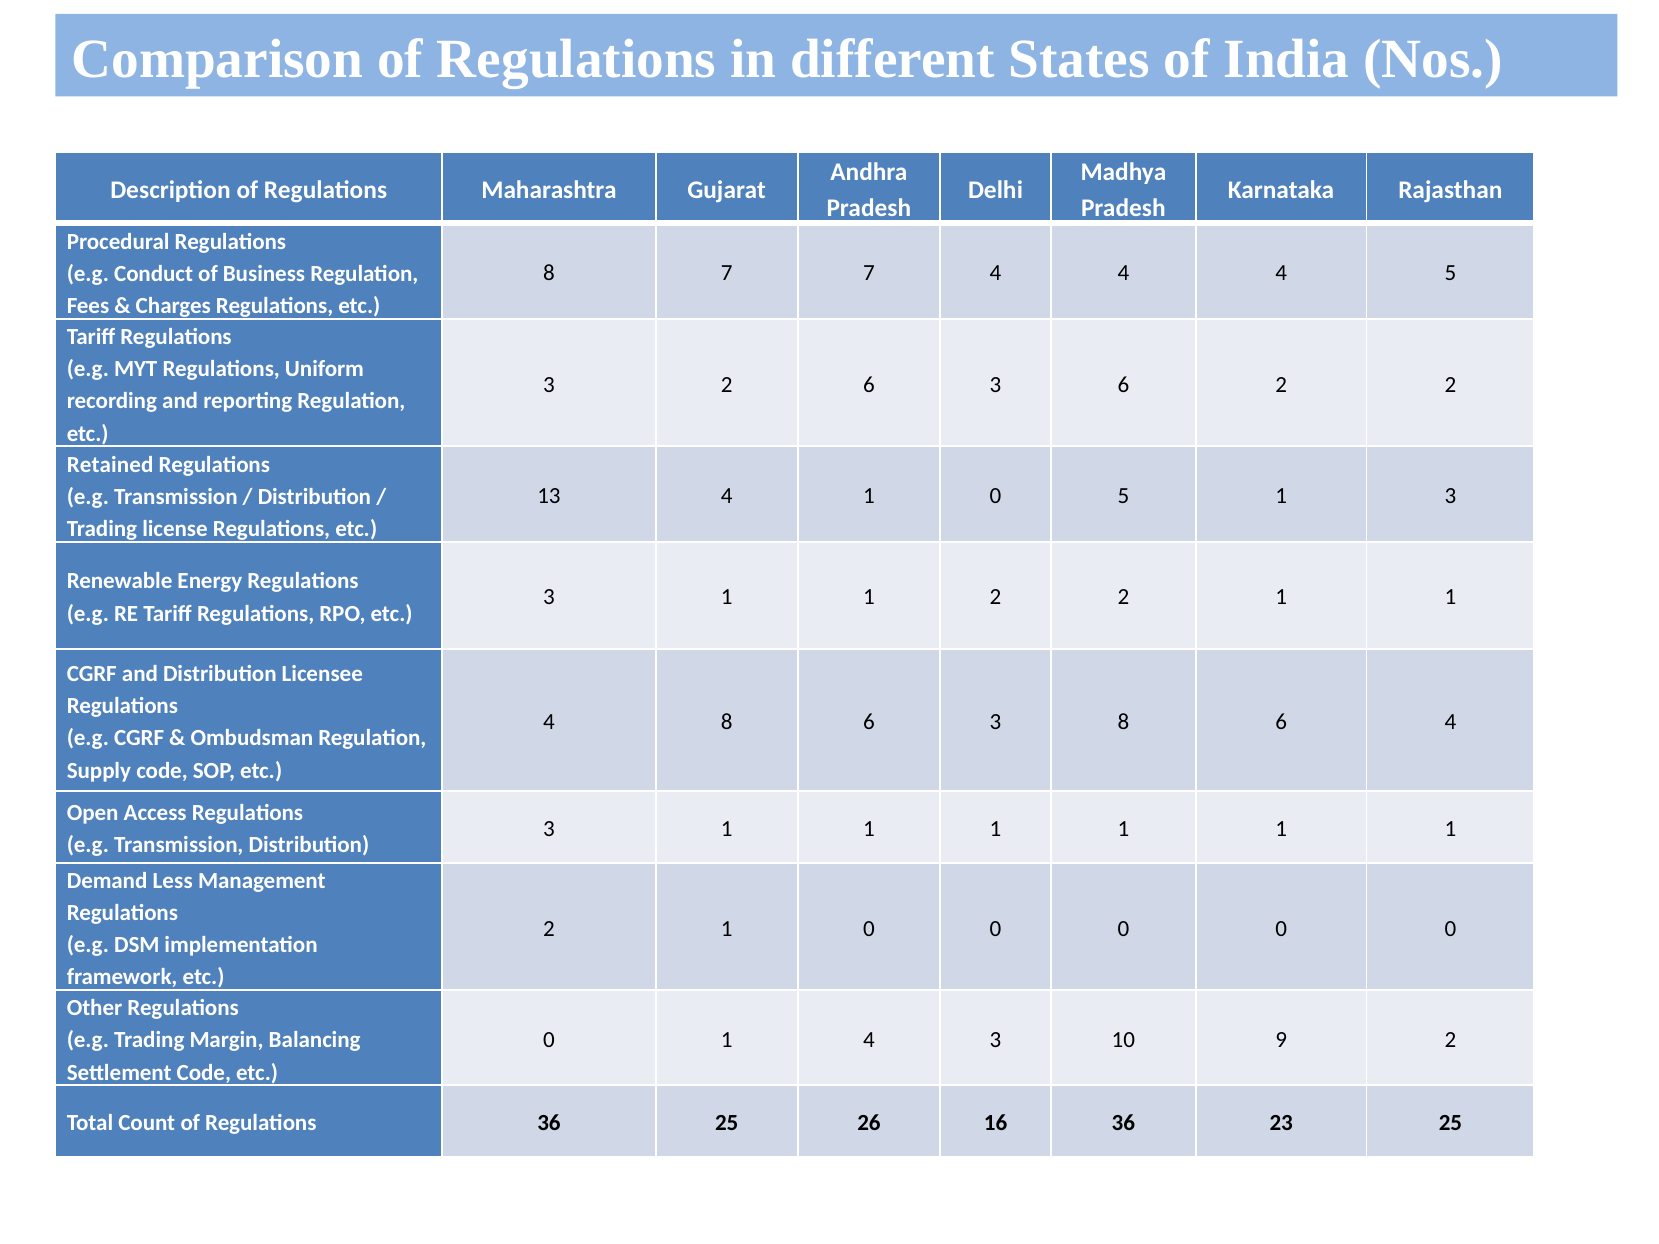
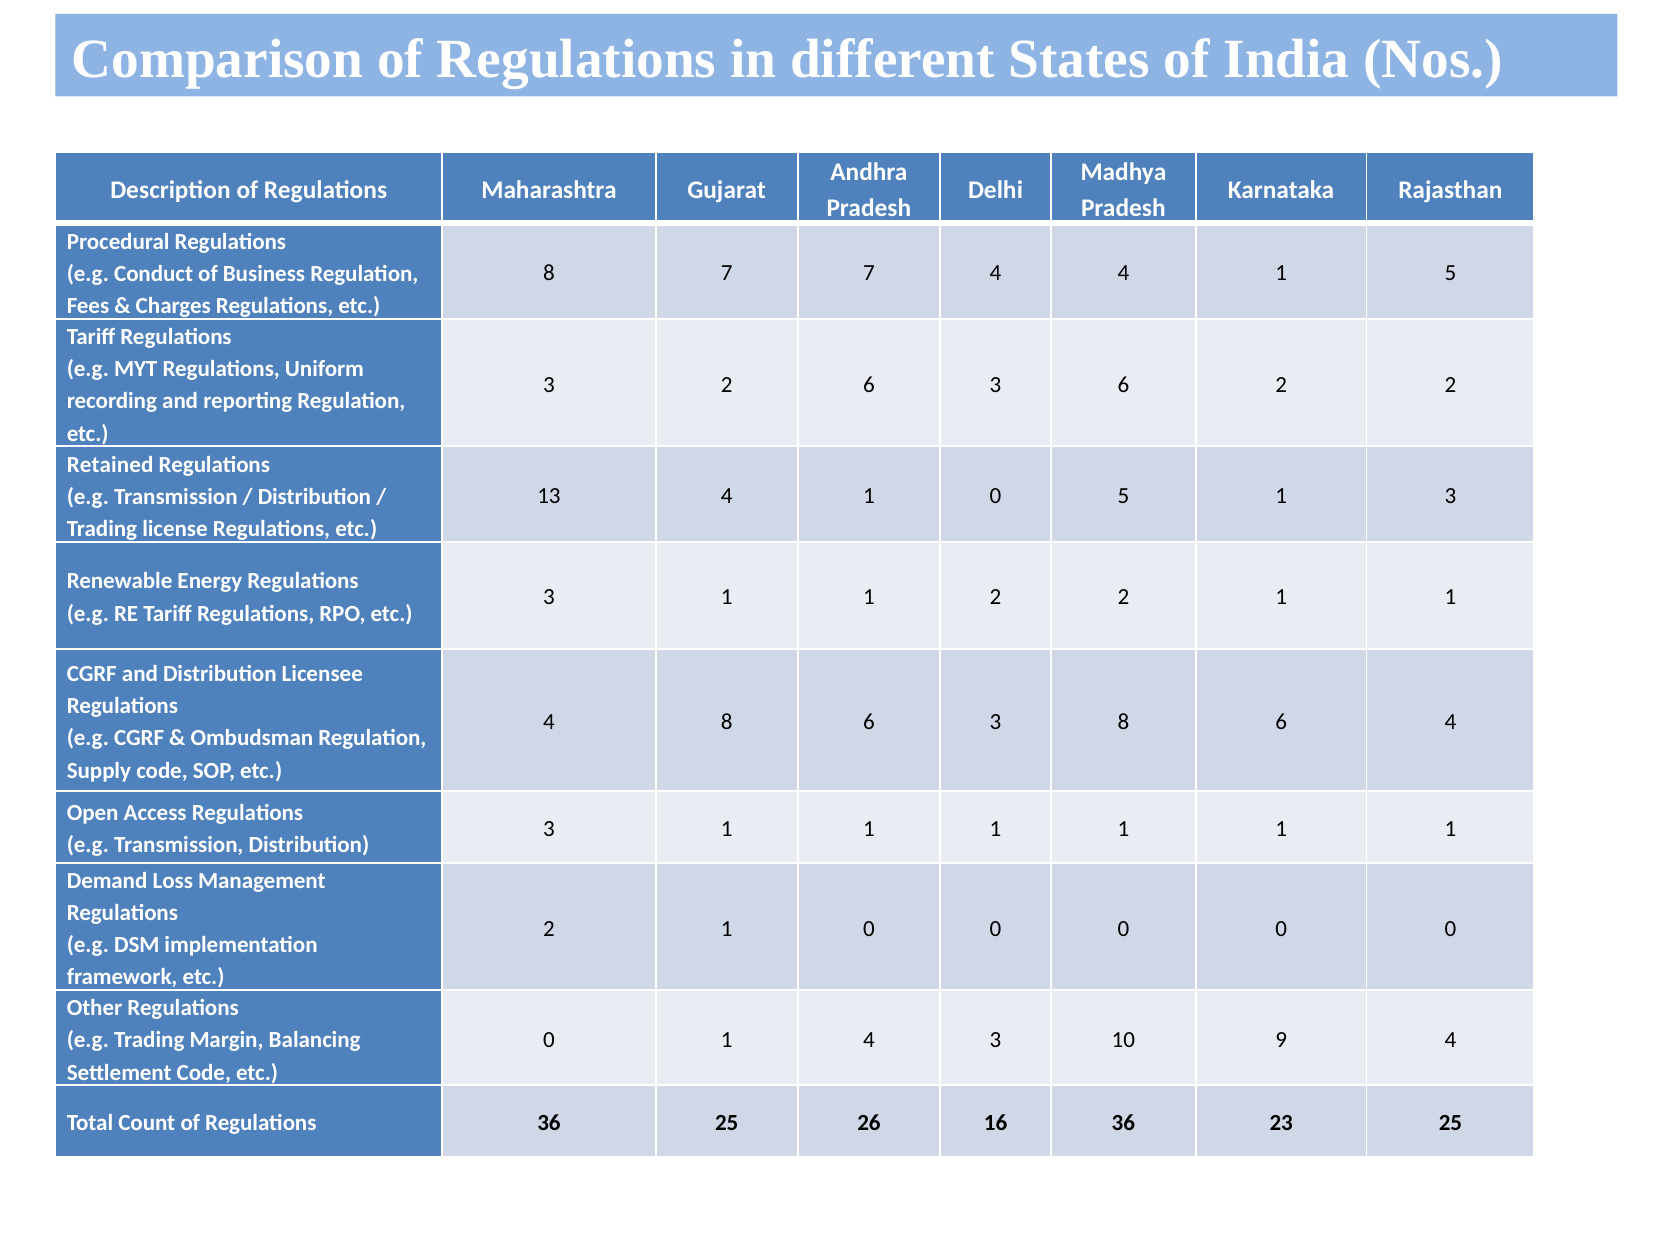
4 4 4: 4 -> 1
Less: Less -> Loss
9 2: 2 -> 4
